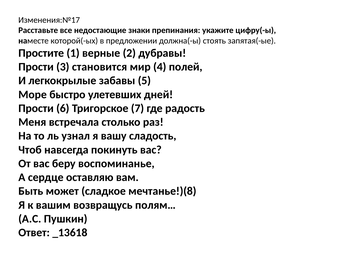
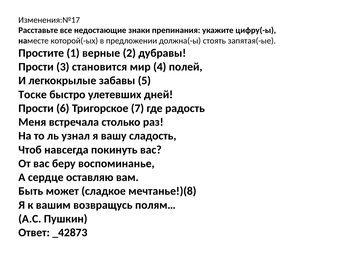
Море: Море -> Тоске
_13618: _13618 -> _42873
